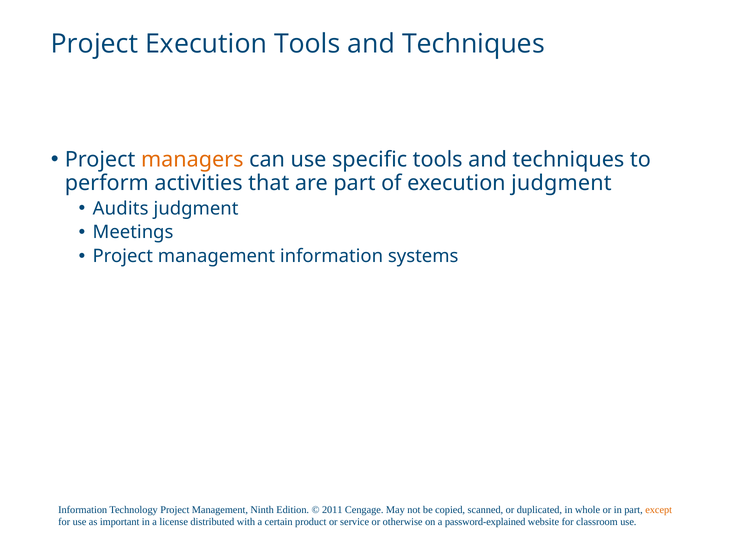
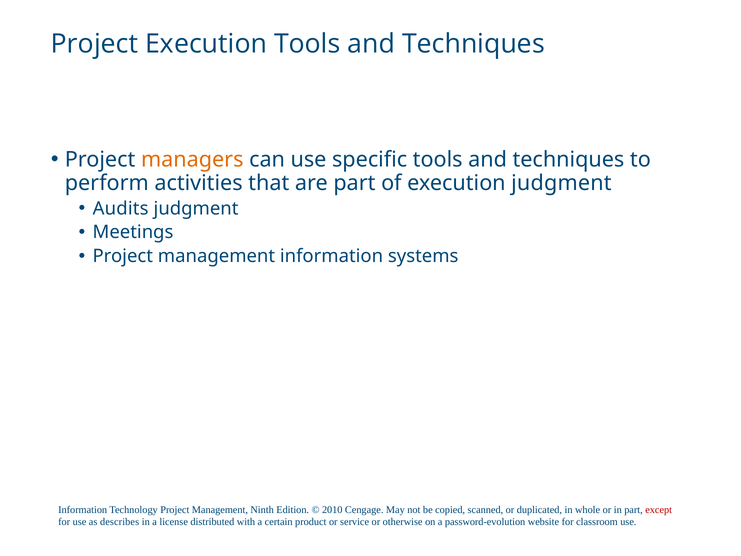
2011: 2011 -> 2010
except colour: orange -> red
important: important -> describes
password-explained: password-explained -> password-evolution
